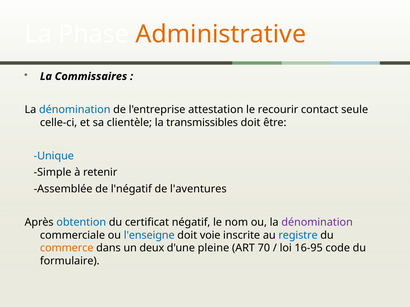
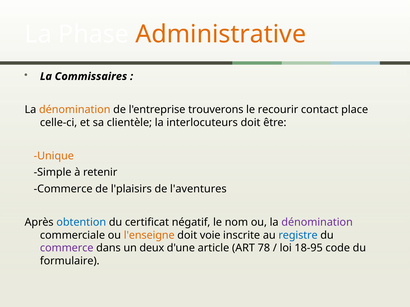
dénomination at (75, 110) colour: blue -> orange
attestation: attestation -> trouverons
seule: seule -> place
transmissibles: transmissibles -> interlocuteurs
Unique colour: blue -> orange
Assemblée at (63, 189): Assemblée -> Commerce
l'négatif: l'négatif -> l'plaisirs
l'enseigne colour: blue -> orange
commerce at (67, 248) colour: orange -> purple
pleine: pleine -> article
70: 70 -> 78
16-95: 16-95 -> 18-95
